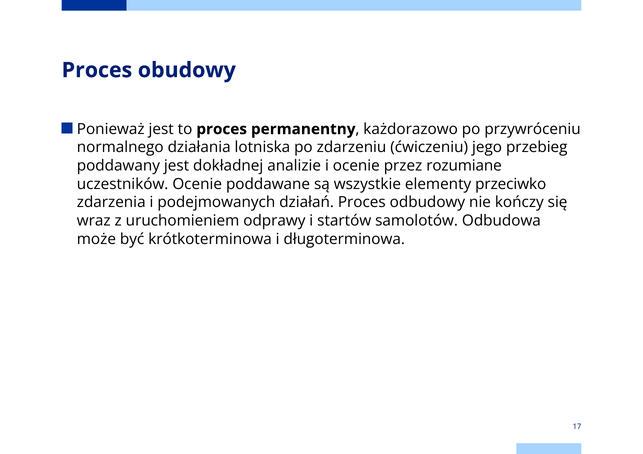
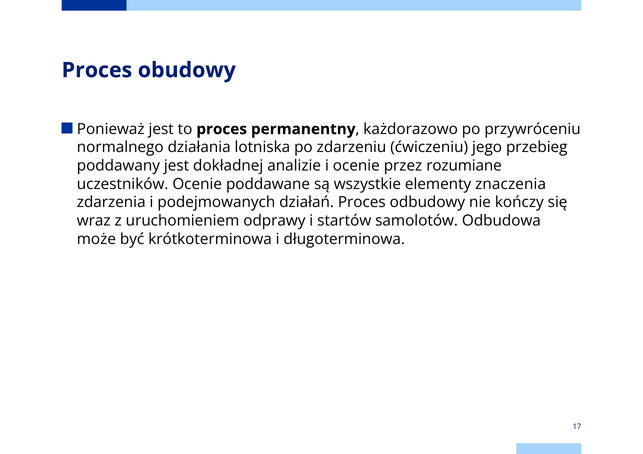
przeciwko: przeciwko -> znaczenia
